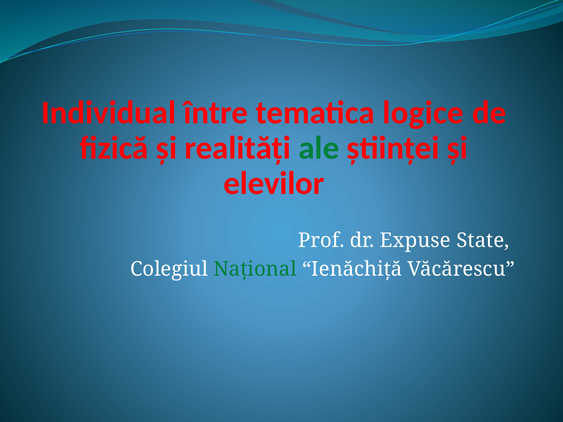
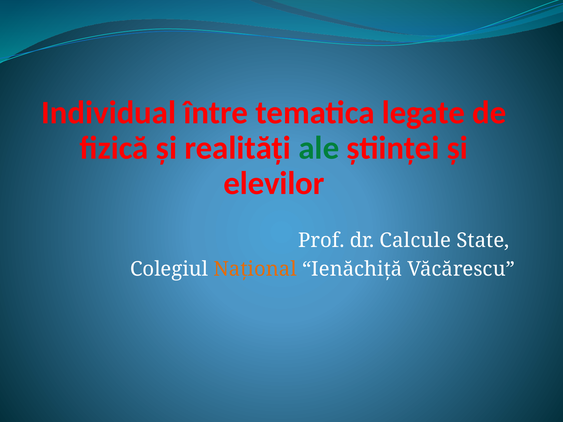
logice: logice -> legate
Expuse: Expuse -> Calcule
Național colour: green -> orange
